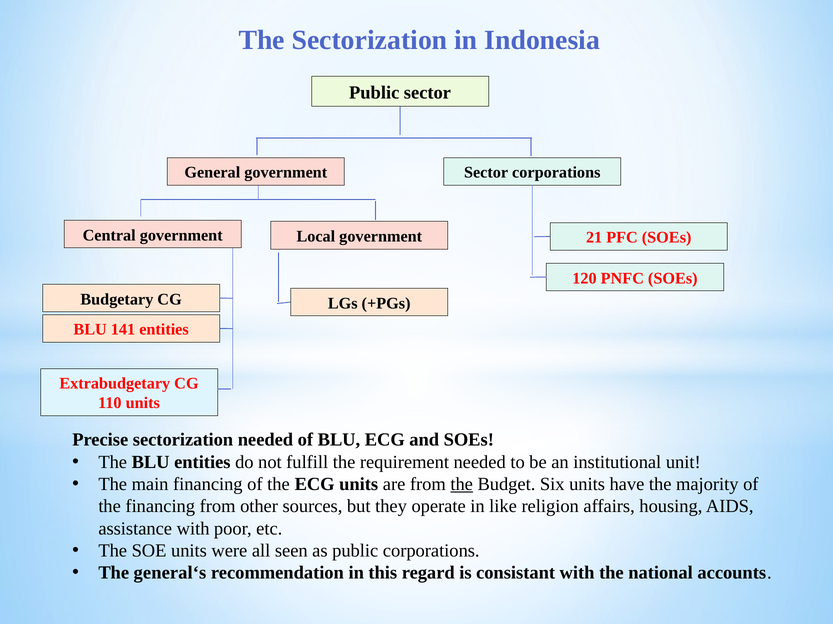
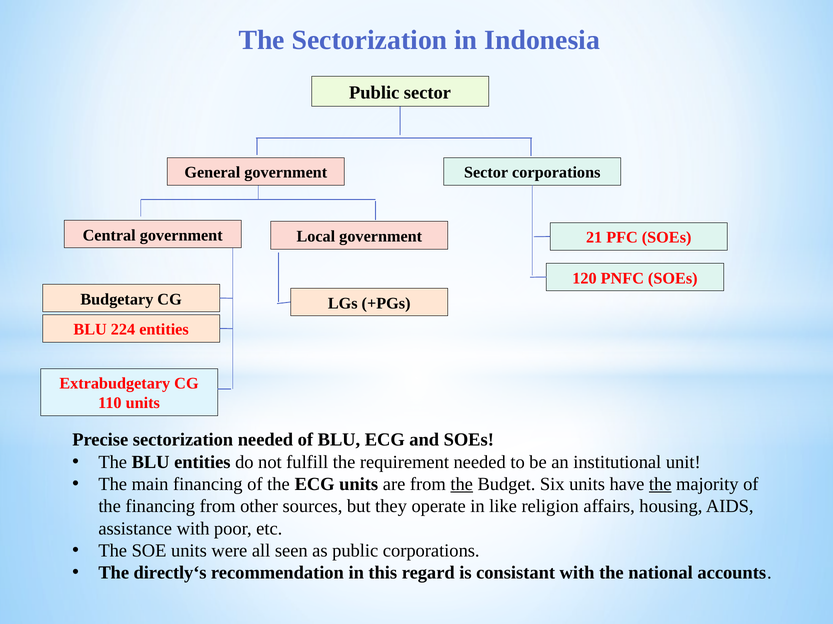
141: 141 -> 224
the at (660, 485) underline: none -> present
general‘s: general‘s -> directly‘s
